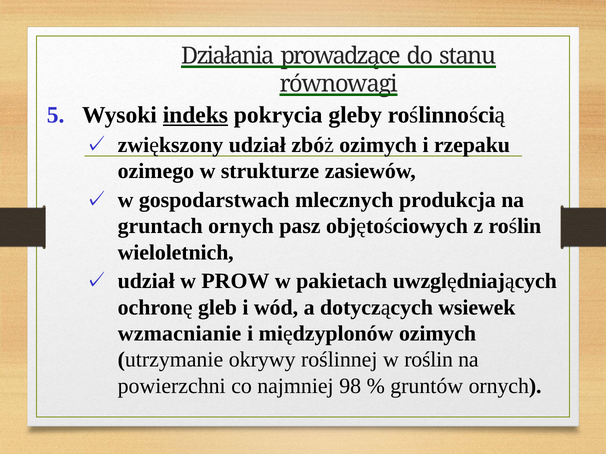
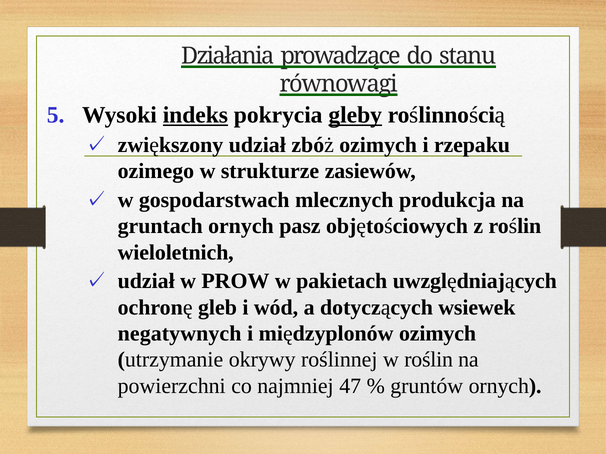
gleby underline: none -> present
wzmacnianie: wzmacnianie -> negatywnych
98: 98 -> 47
